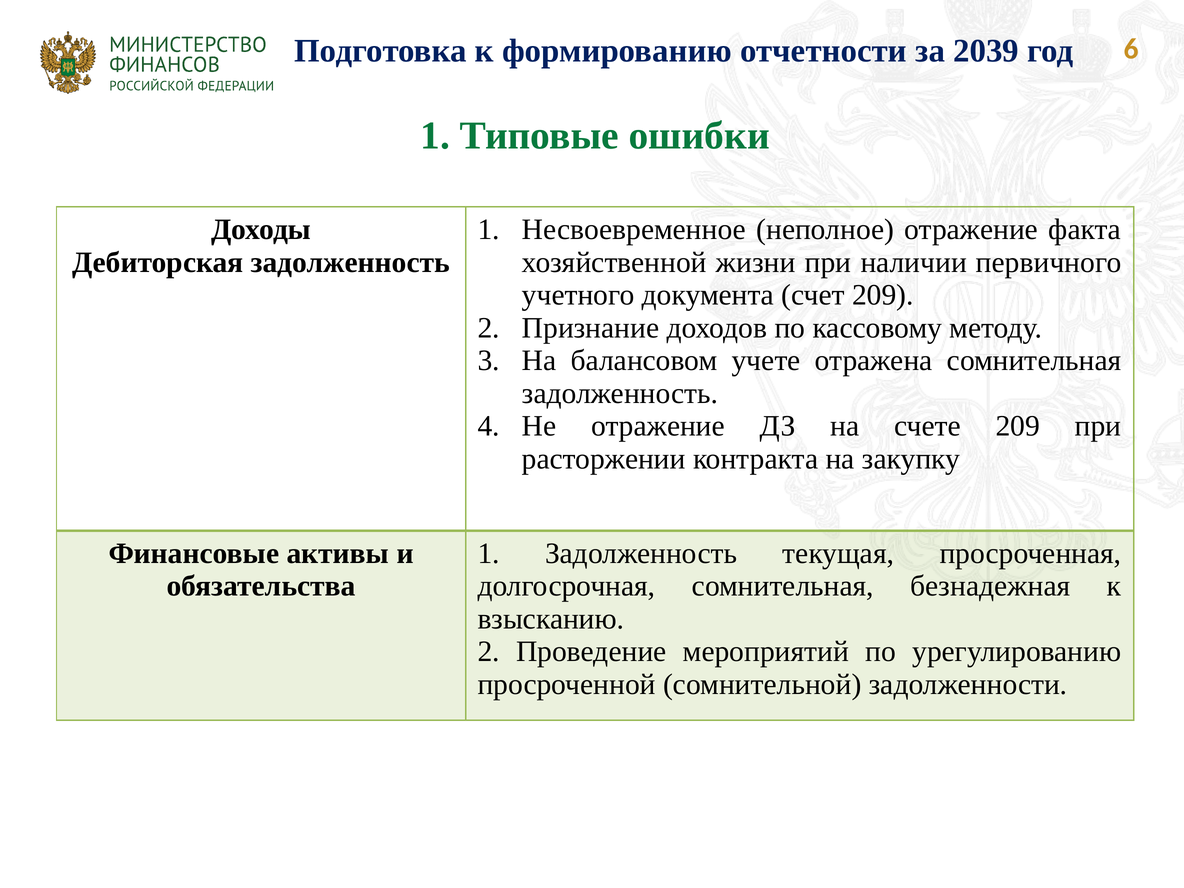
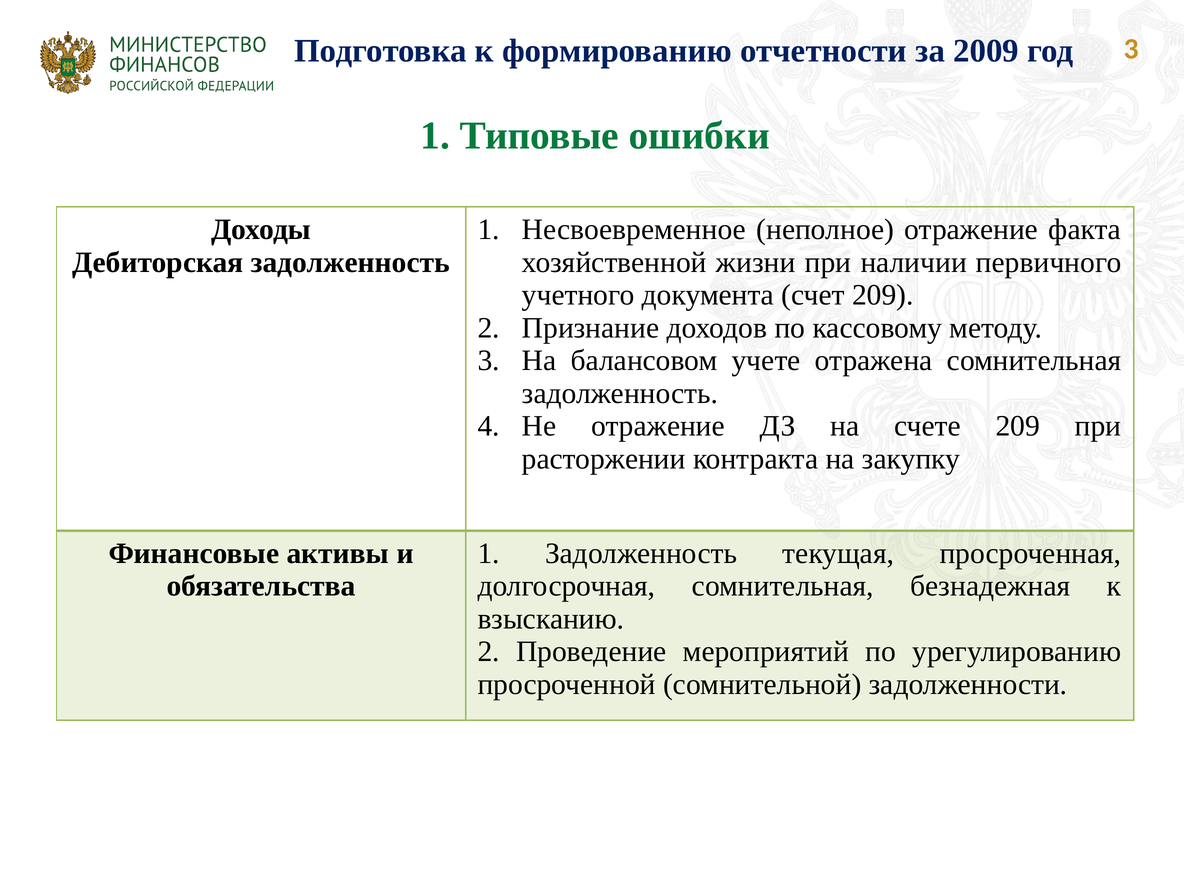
2039: 2039 -> 2009
год 6: 6 -> 3
